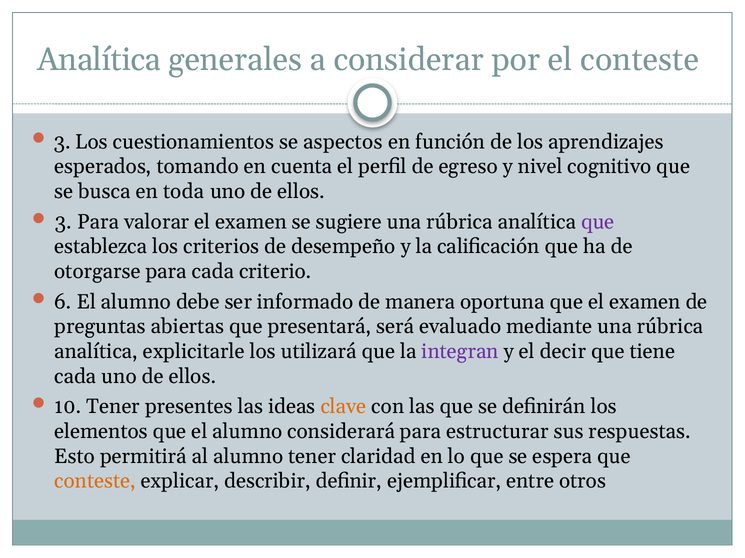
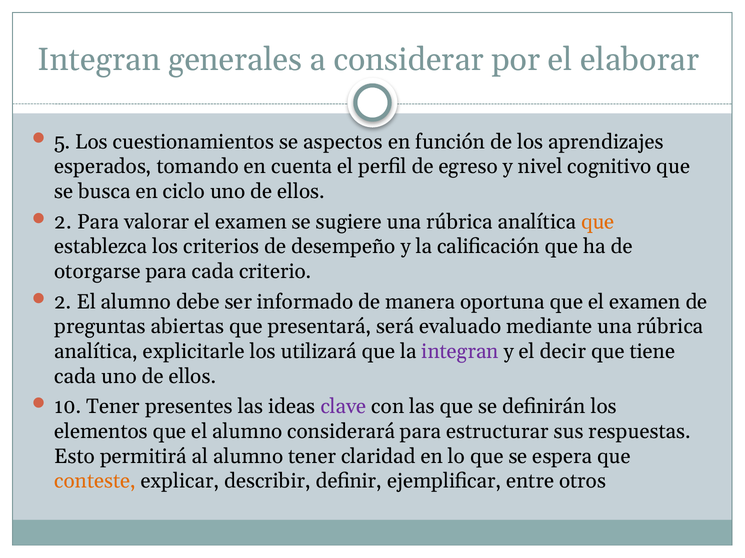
Analítica at (99, 60): Analítica -> Integran
el conteste: conteste -> elaborar
3 at (62, 142): 3 -> 5
toda: toda -> ciclo
3 at (63, 222): 3 -> 2
que at (598, 222) colour: purple -> orange
6 at (63, 302): 6 -> 2
clave colour: orange -> purple
